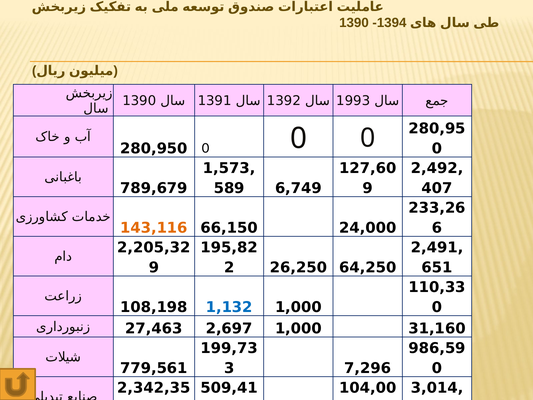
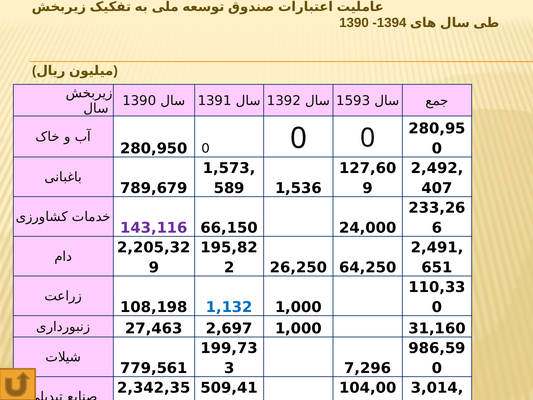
1993: 1993 -> 1593
6,749: 6,749 -> 1,536
143,116 colour: orange -> purple
